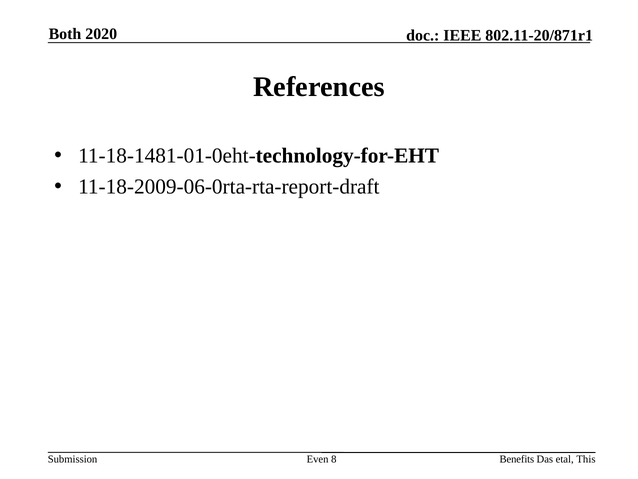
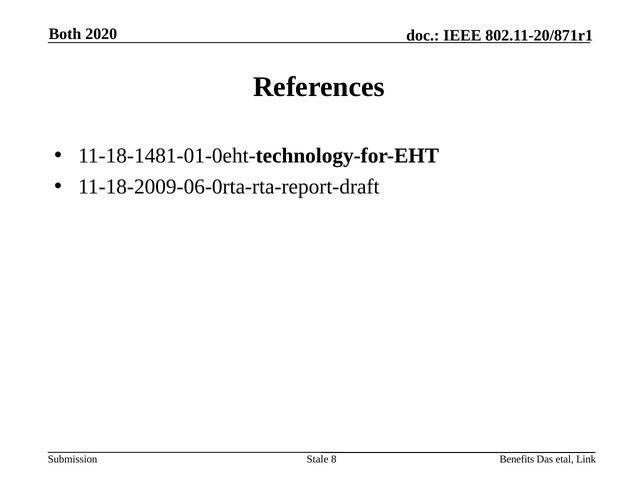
Even: Even -> Stale
This: This -> Link
